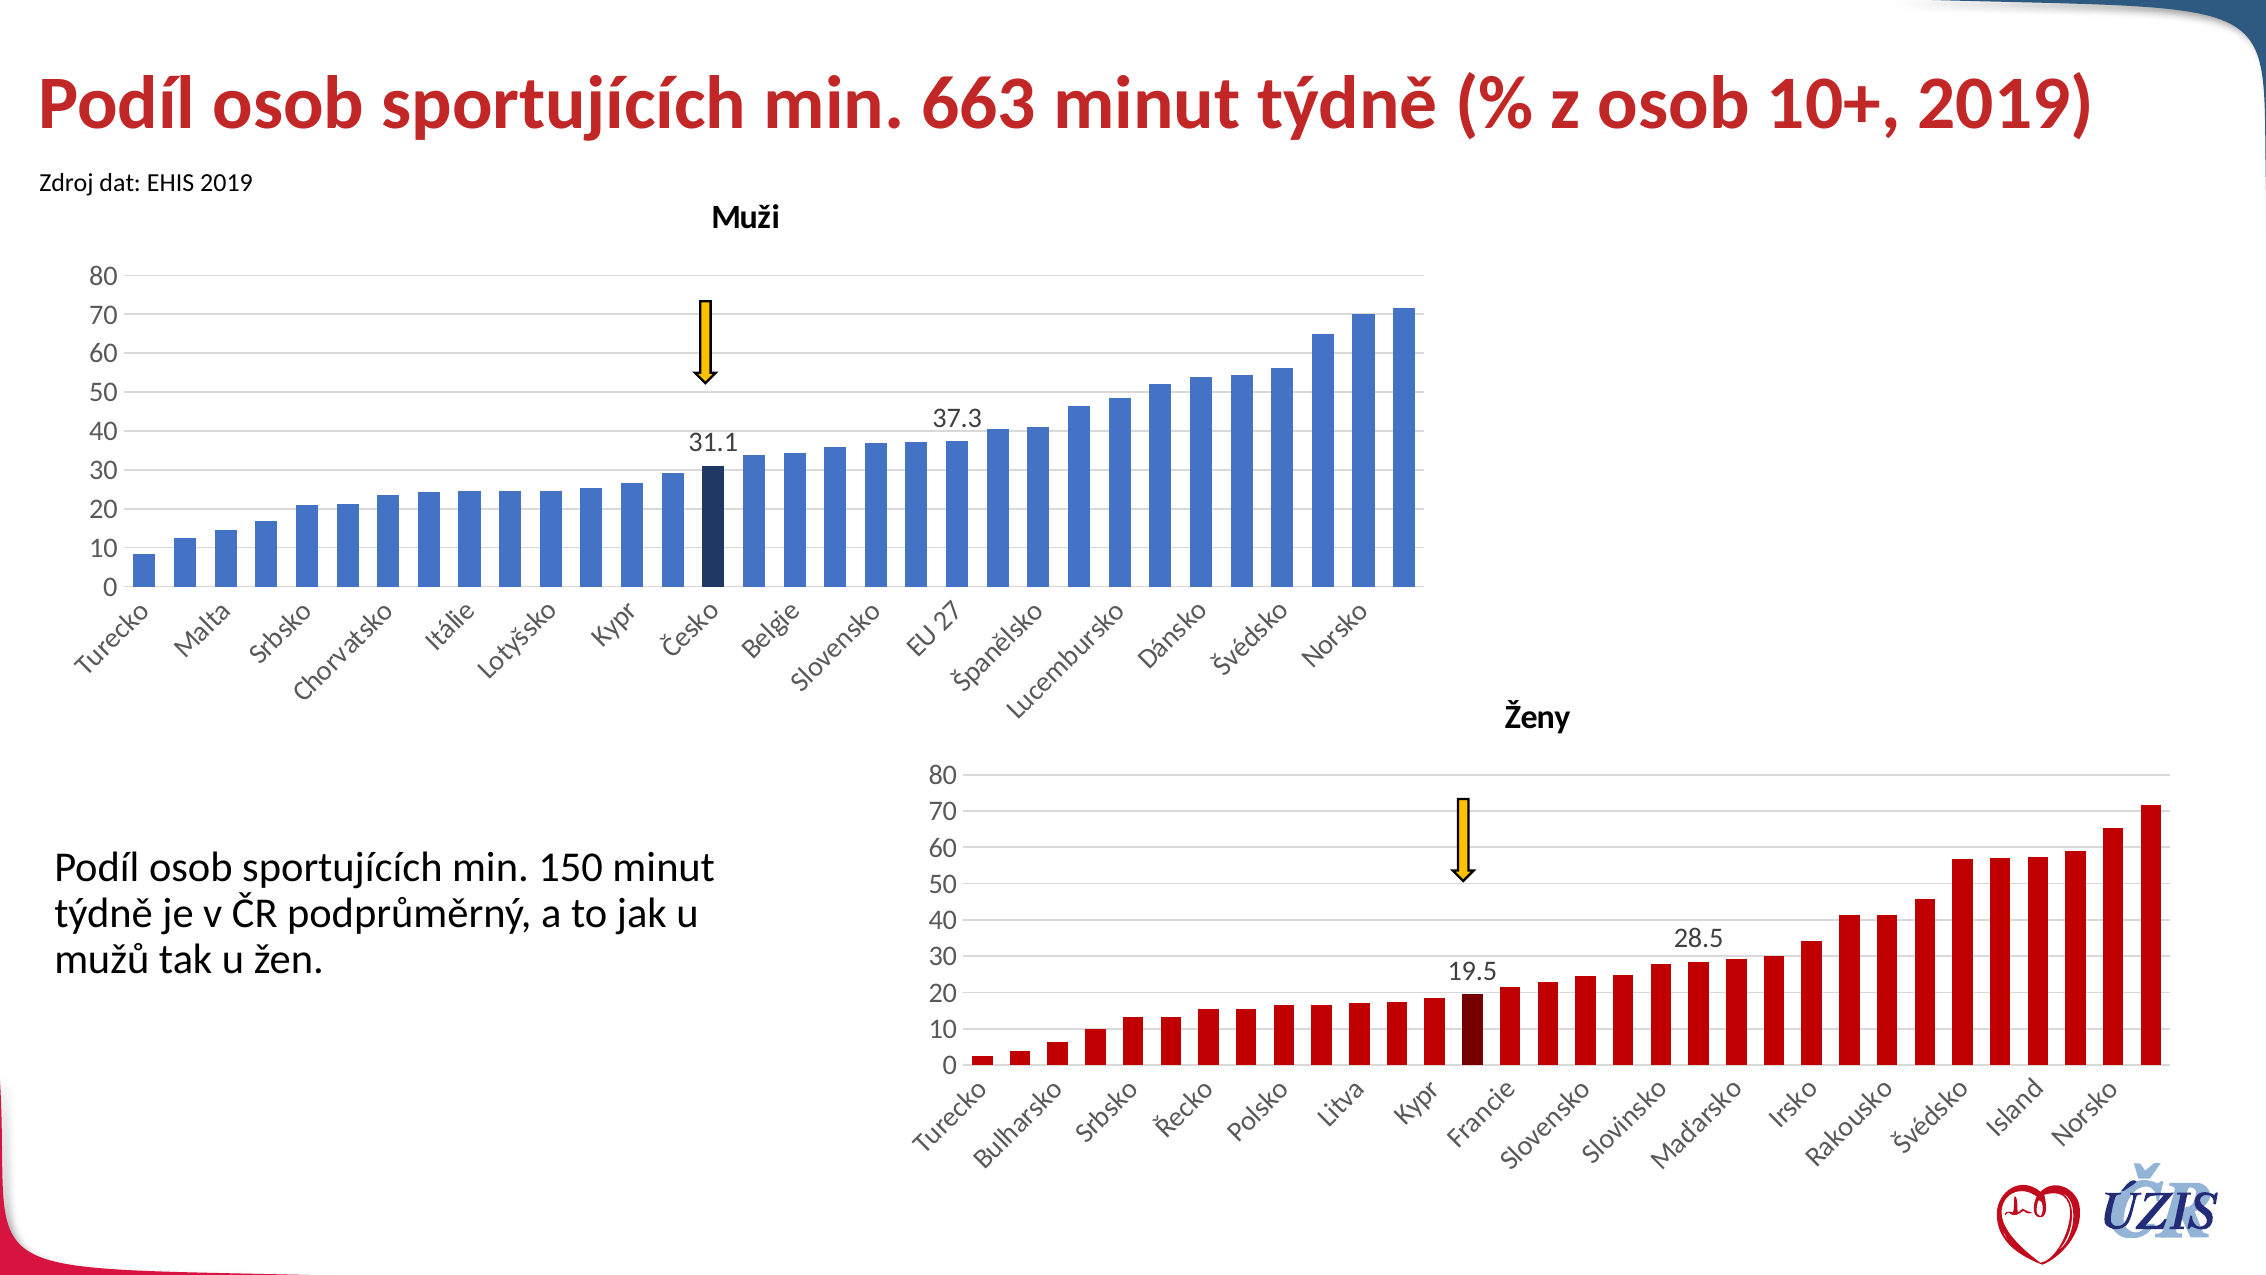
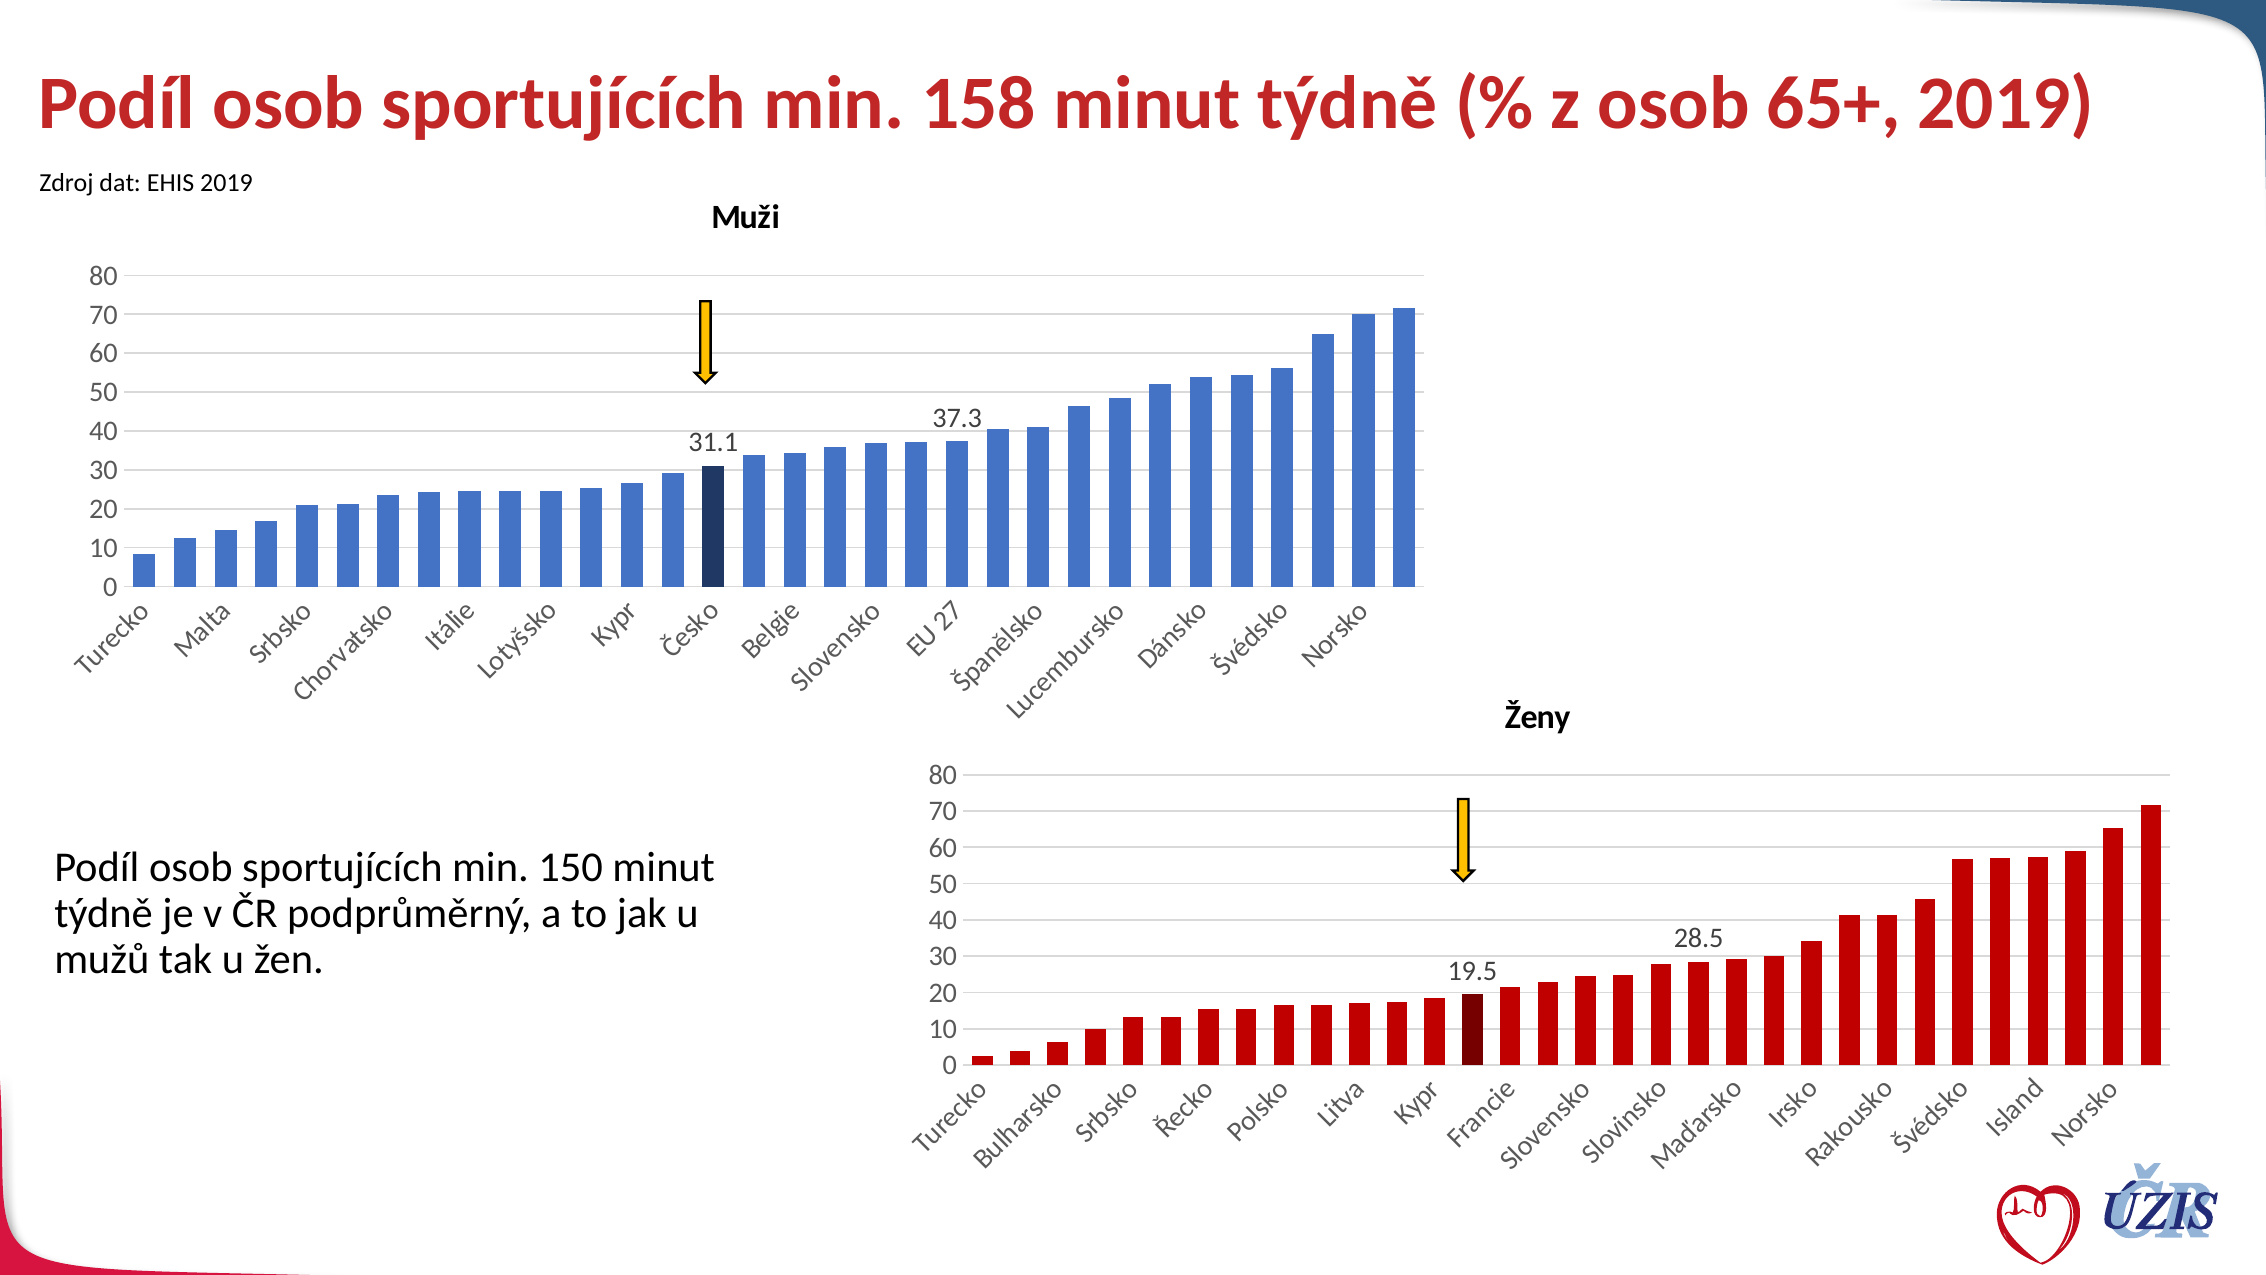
663: 663 -> 158
10+: 10+ -> 65+
